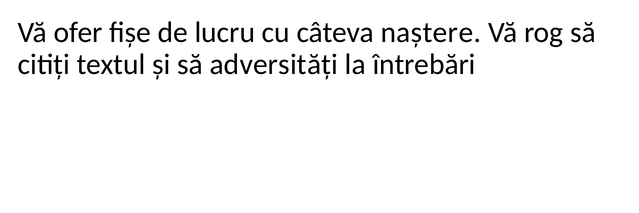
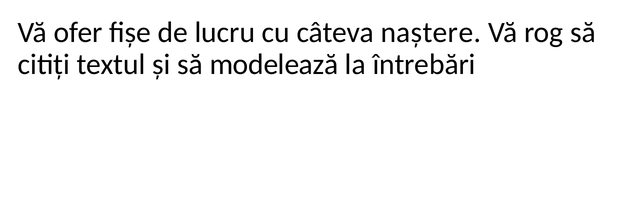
adversități: adversități -> modelează
